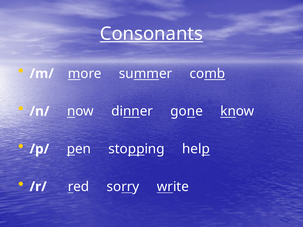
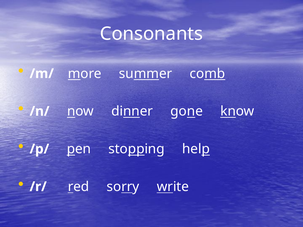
Consonants underline: present -> none
